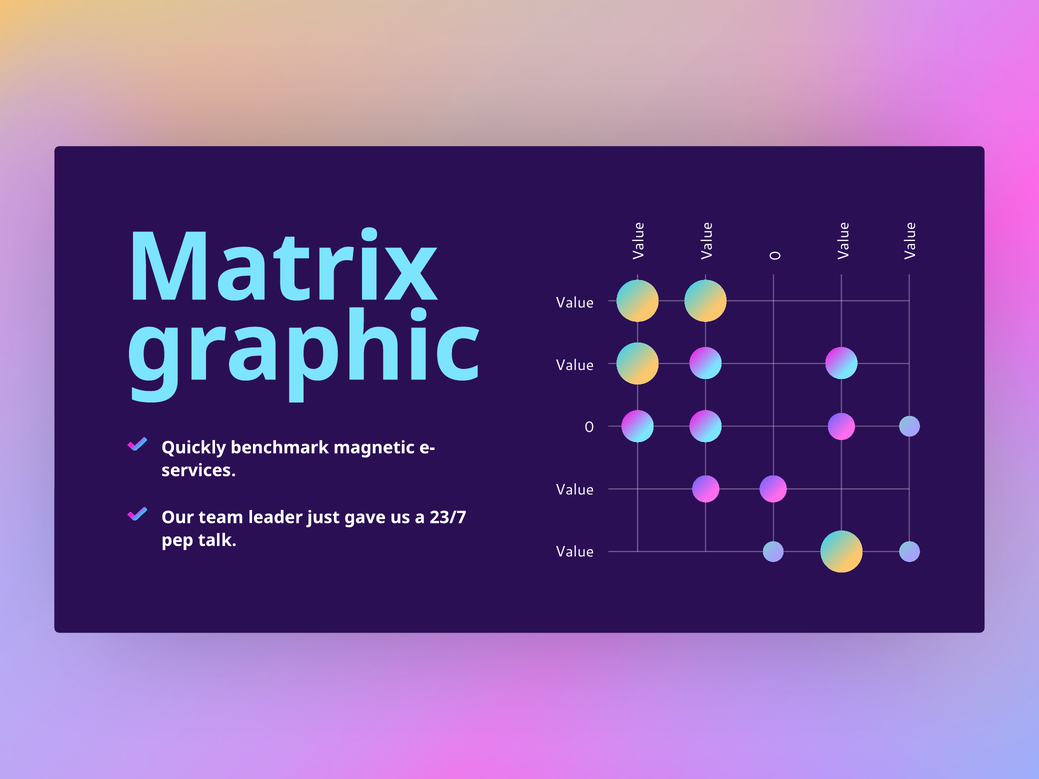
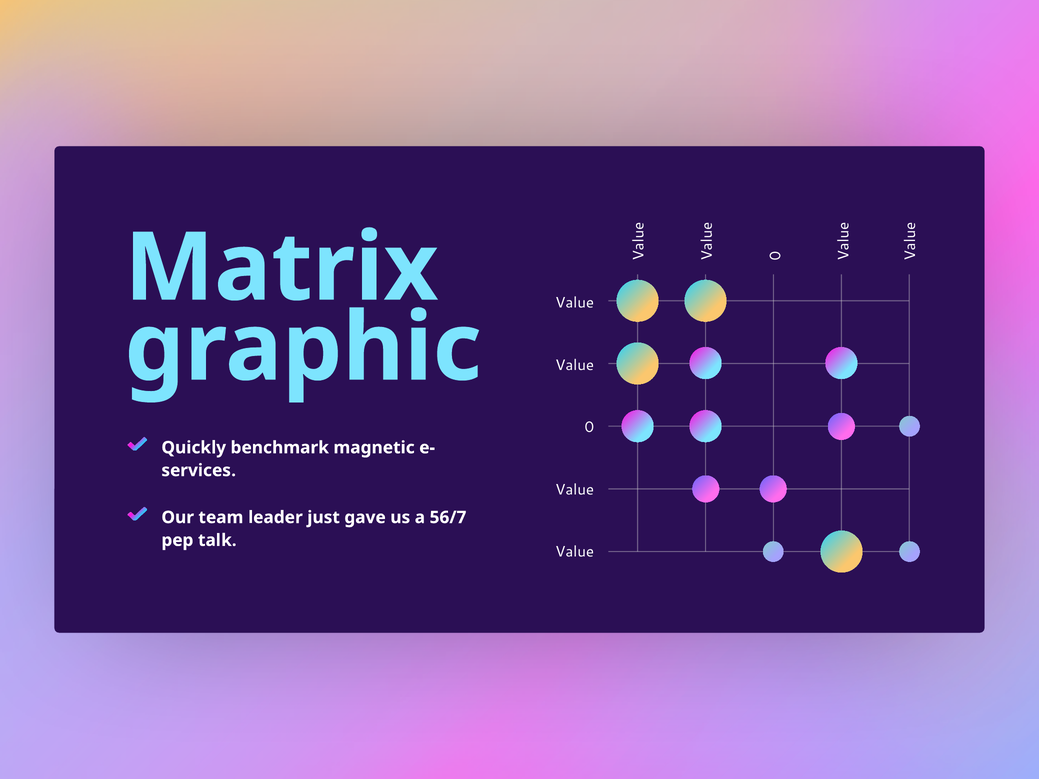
23/7: 23/7 -> 56/7
